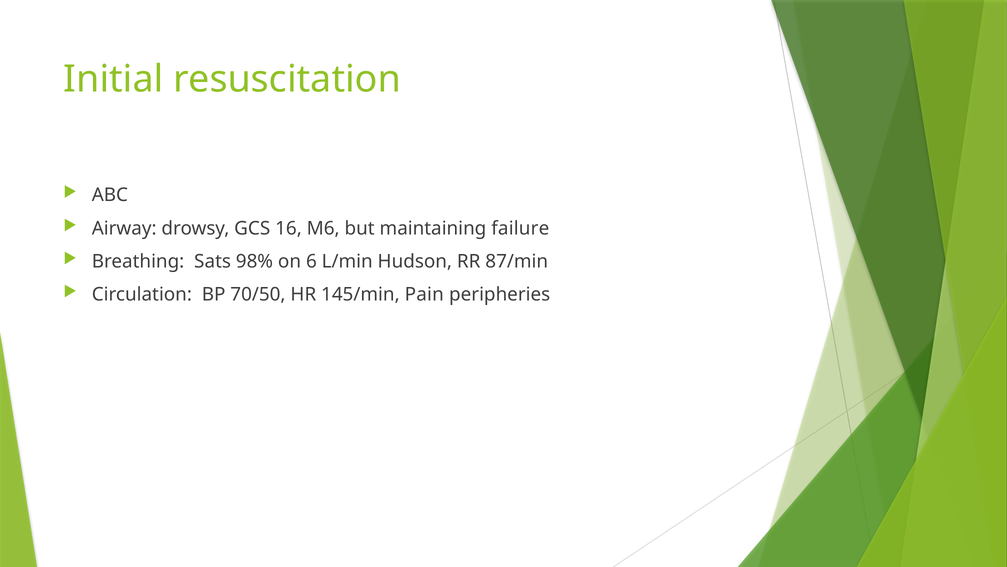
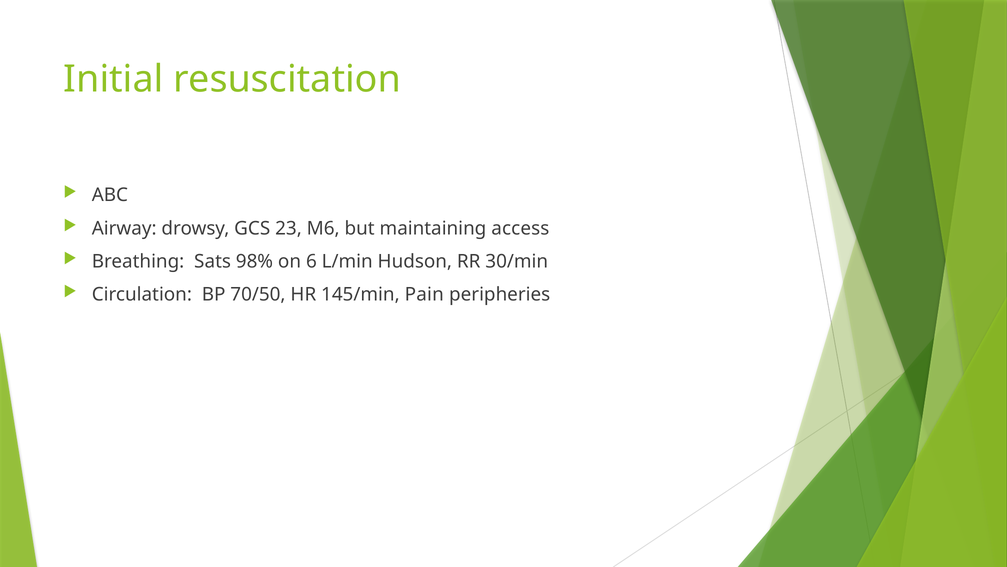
16: 16 -> 23
failure: failure -> access
87/min: 87/min -> 30/min
